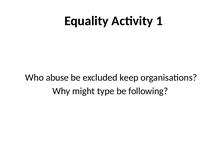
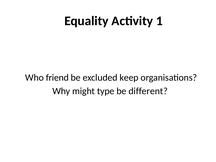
abuse: abuse -> friend
following: following -> different
